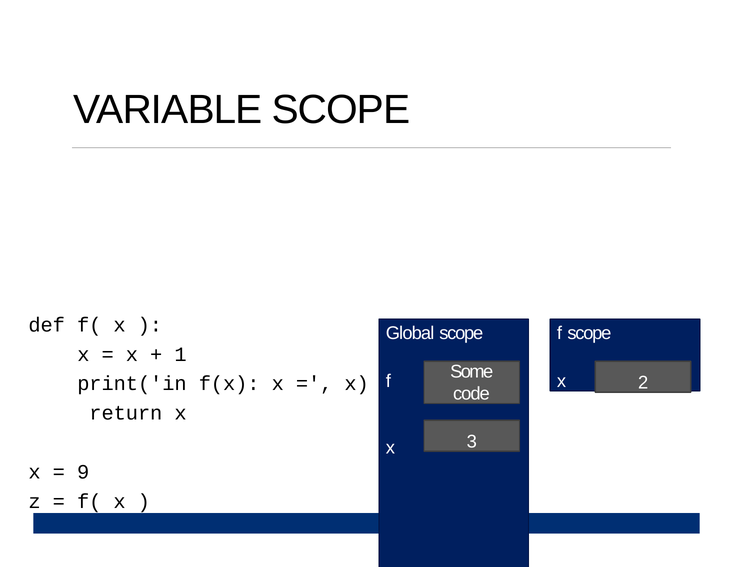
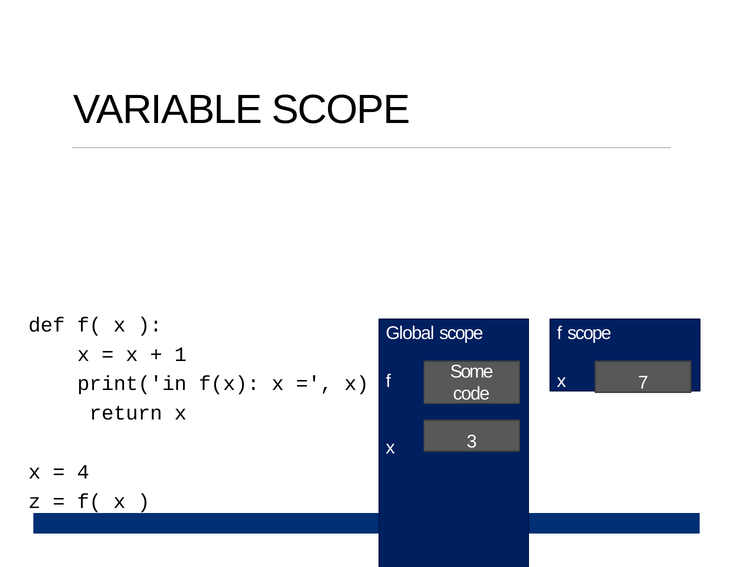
2: 2 -> 7
9: 9 -> 4
